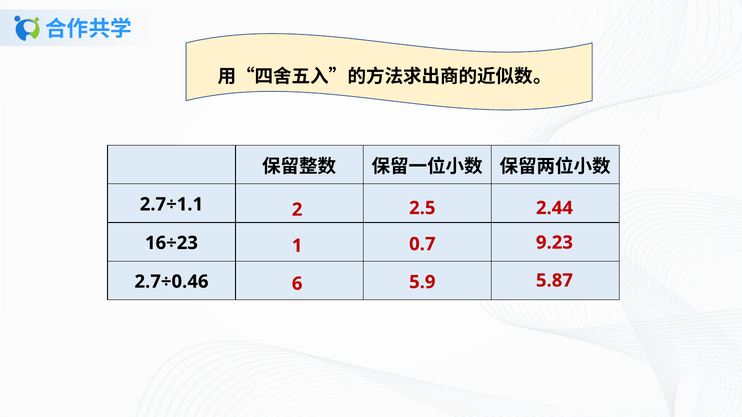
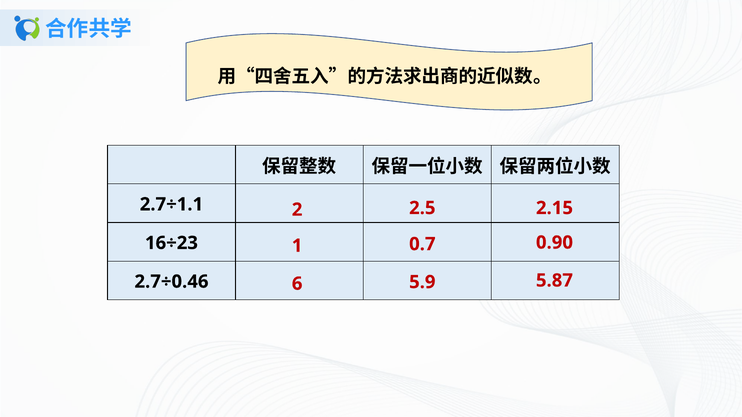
2.44: 2.44 -> 2.15
9.23: 9.23 -> 0.90
